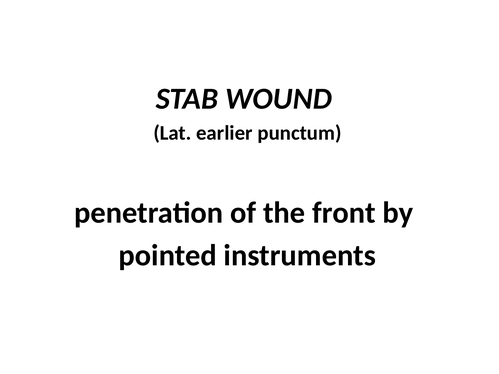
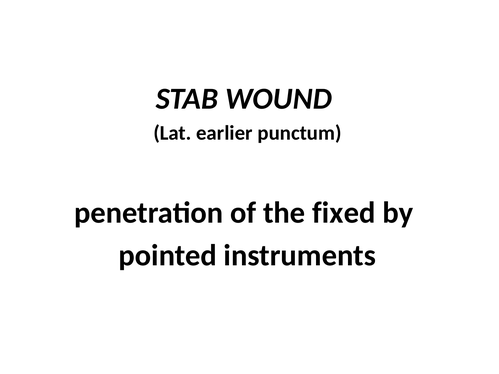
front: front -> fixed
